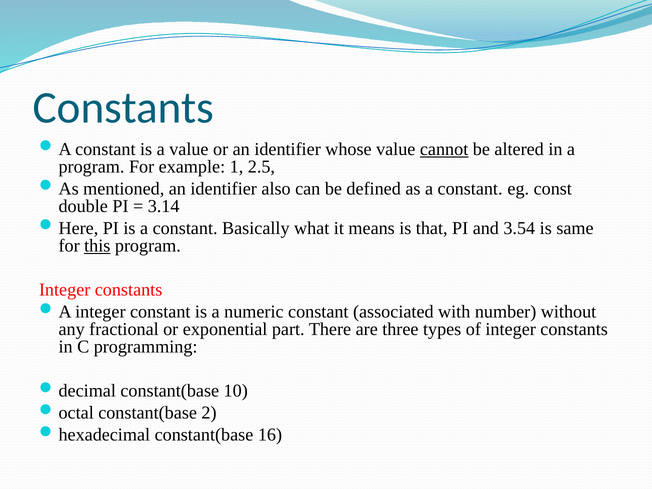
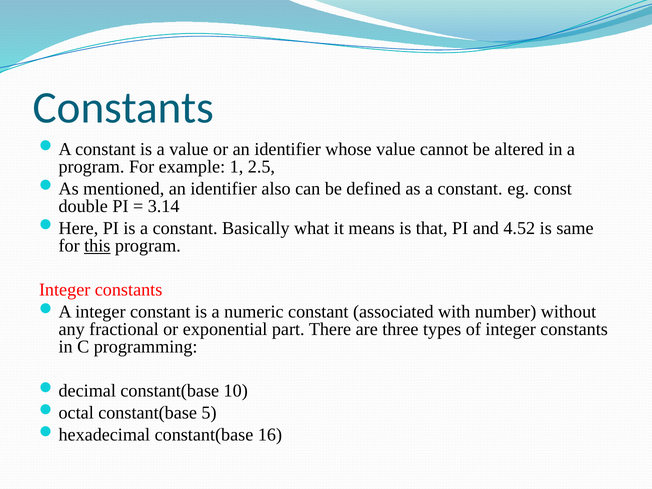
cannot underline: present -> none
3.54: 3.54 -> 4.52
2: 2 -> 5
